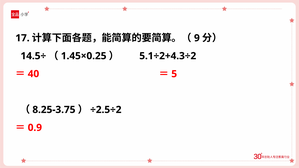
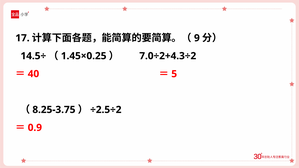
5.1÷2+4.3÷2: 5.1÷2+4.3÷2 -> 7.0÷2+4.3÷2
